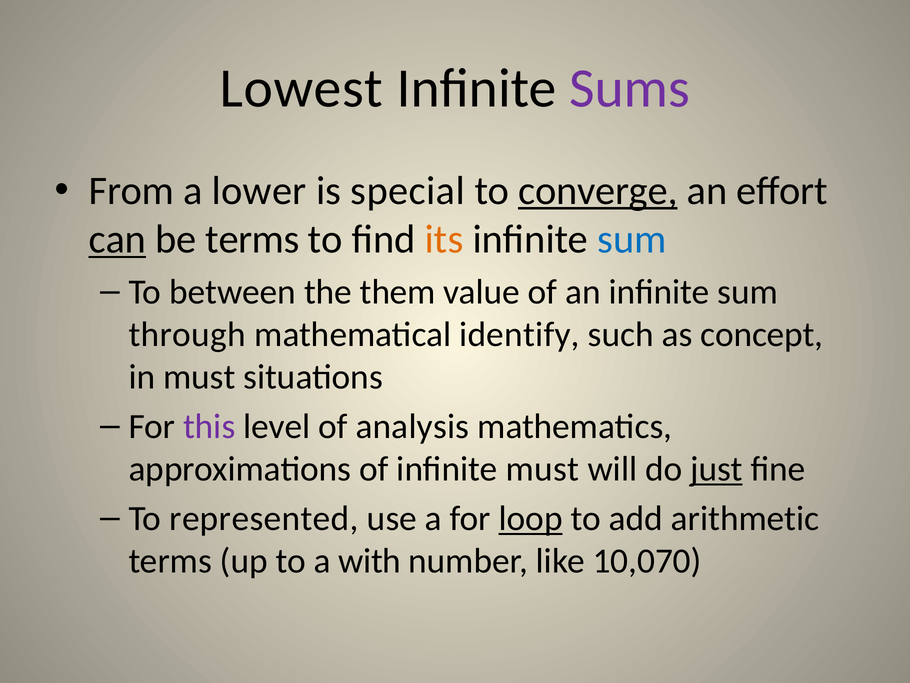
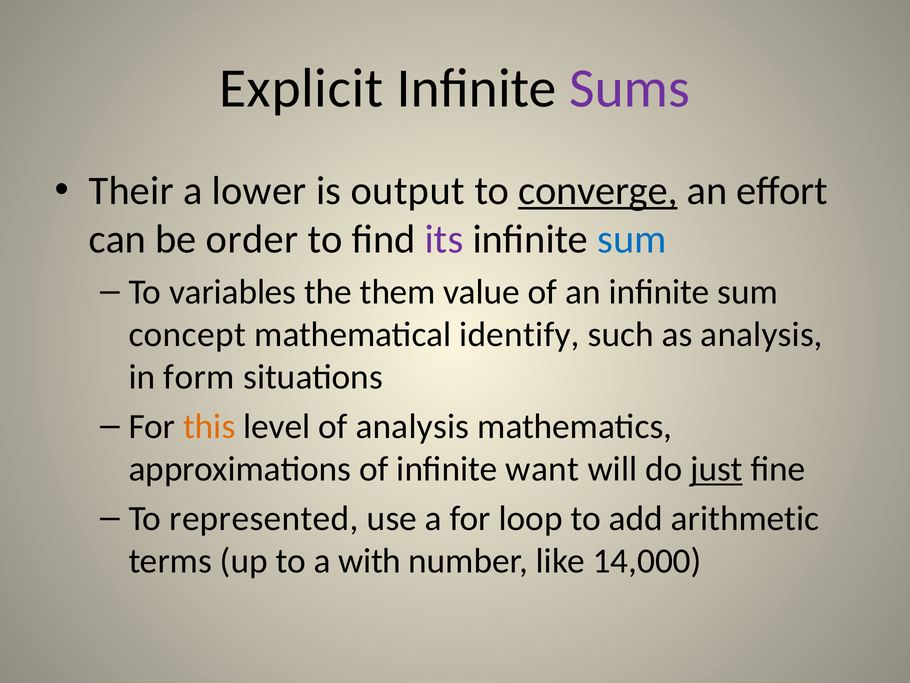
Lowest: Lowest -> Explicit
From: From -> Their
special: special -> output
can underline: present -> none
be terms: terms -> order
its colour: orange -> purple
between: between -> variables
through: through -> concept
as concept: concept -> analysis
in must: must -> form
this colour: purple -> orange
infinite must: must -> want
loop underline: present -> none
10,070: 10,070 -> 14,000
